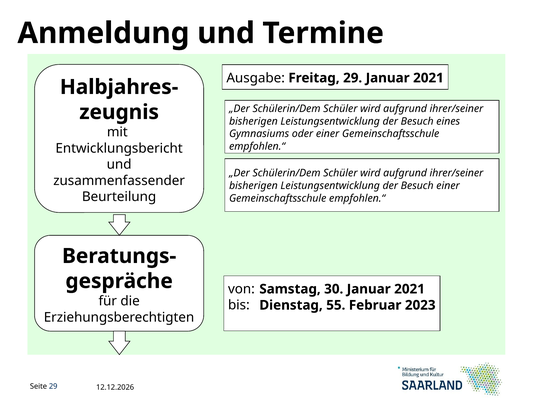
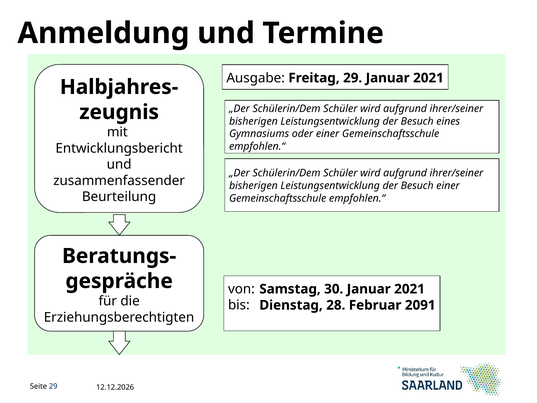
55: 55 -> 28
2023: 2023 -> 2091
